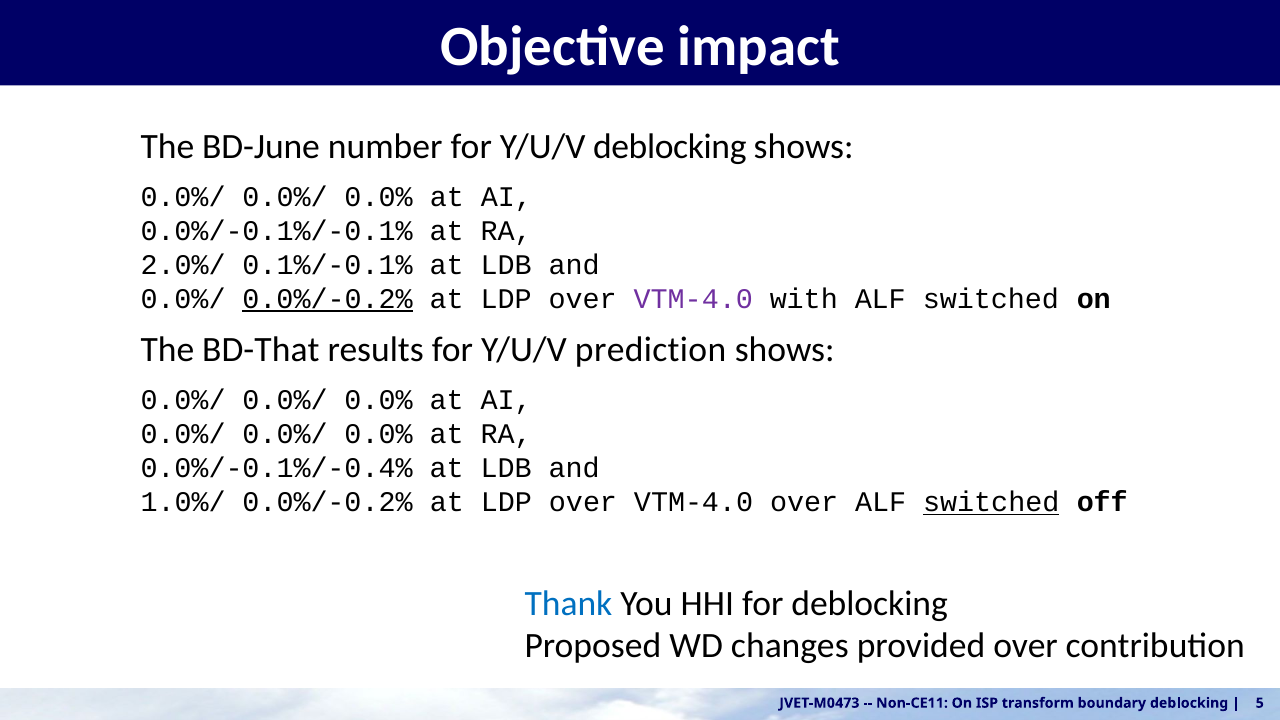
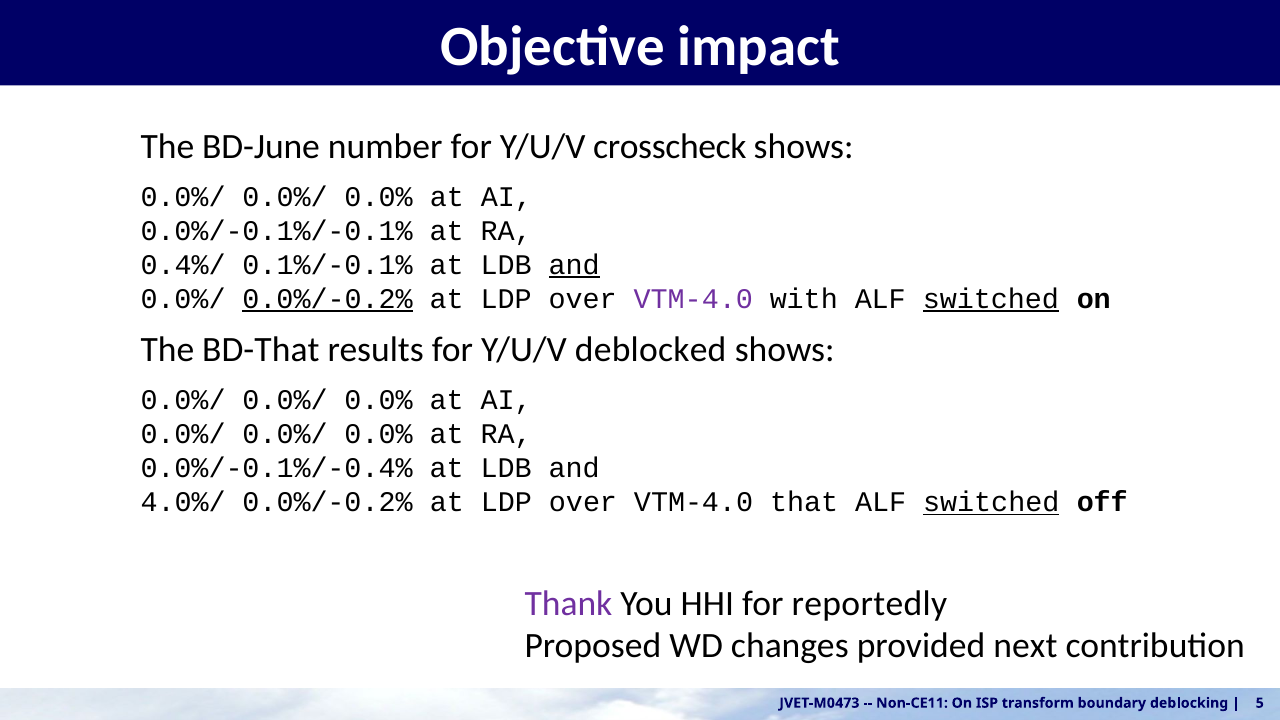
Y/U/V deblocking: deblocking -> crosscheck
2.0%/: 2.0%/ -> 0.4%/
and at (574, 265) underline: none -> present
switched at (991, 299) underline: none -> present
prediction: prediction -> deblocked
1.0%/: 1.0%/ -> 4.0%/
VTM-4.0 over: over -> that
Thank colour: blue -> purple
for deblocking: deblocking -> reportedly
provided over: over -> next
